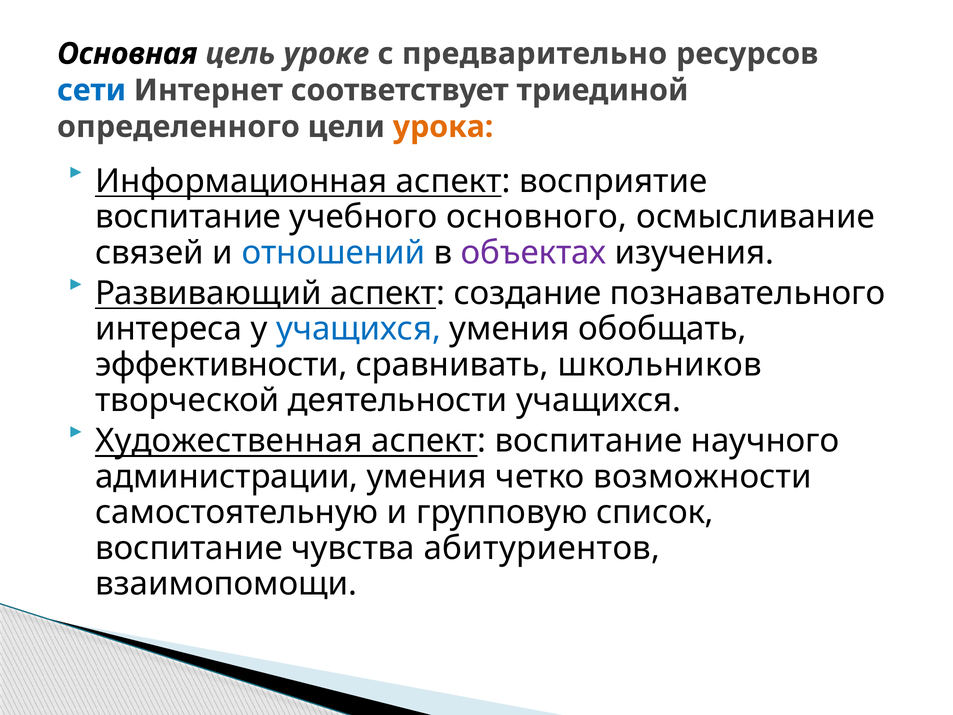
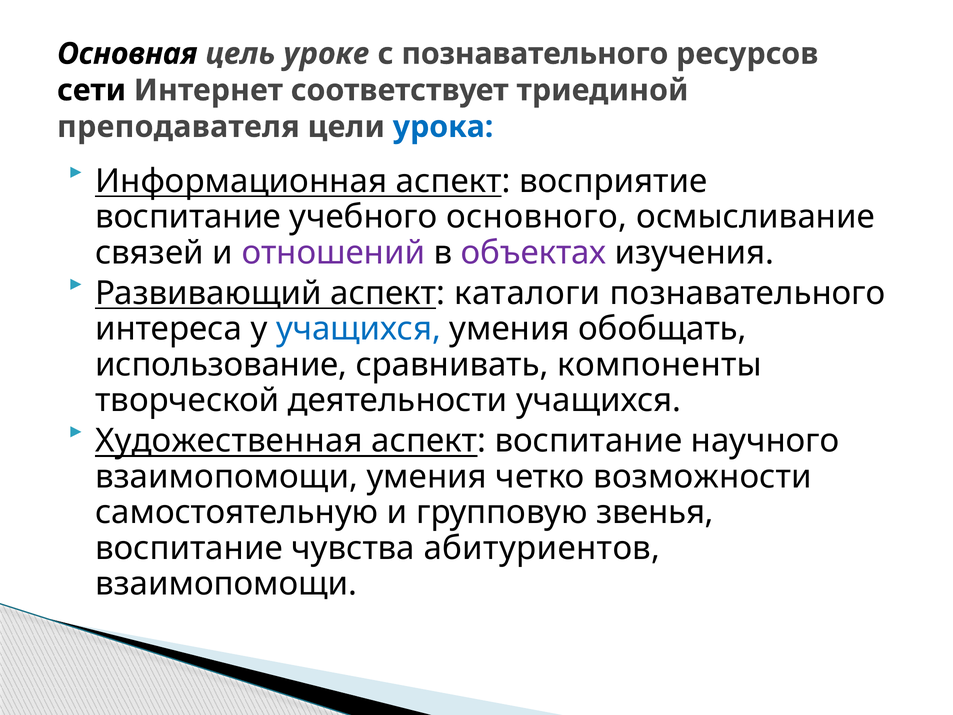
с предварительно: предварительно -> познавательного
сети colour: blue -> black
определенного: определенного -> преподавателя
урока colour: orange -> blue
отношений colour: blue -> purple
создание: создание -> каталоги
эффективности: эффективности -> использование
школьников: школьников -> компоненты
администрации at (227, 476): администрации -> взаимопомощи
список: список -> звенья
